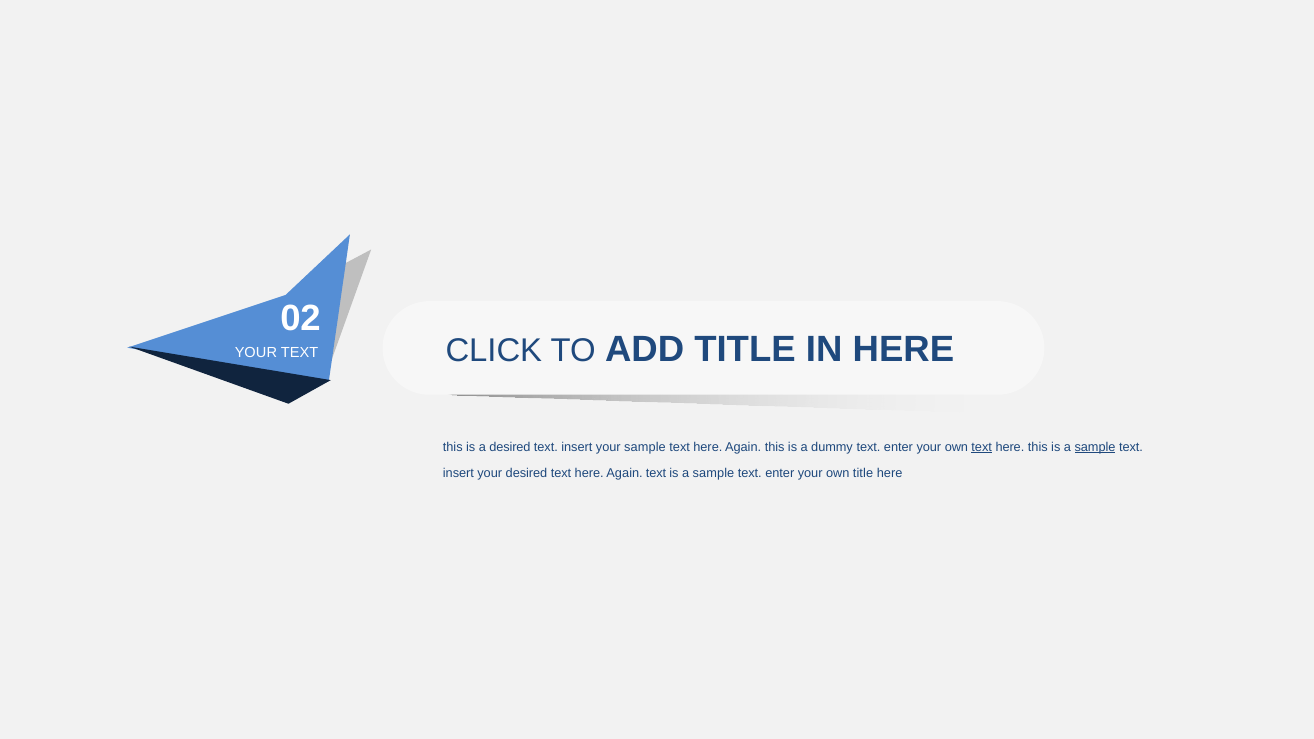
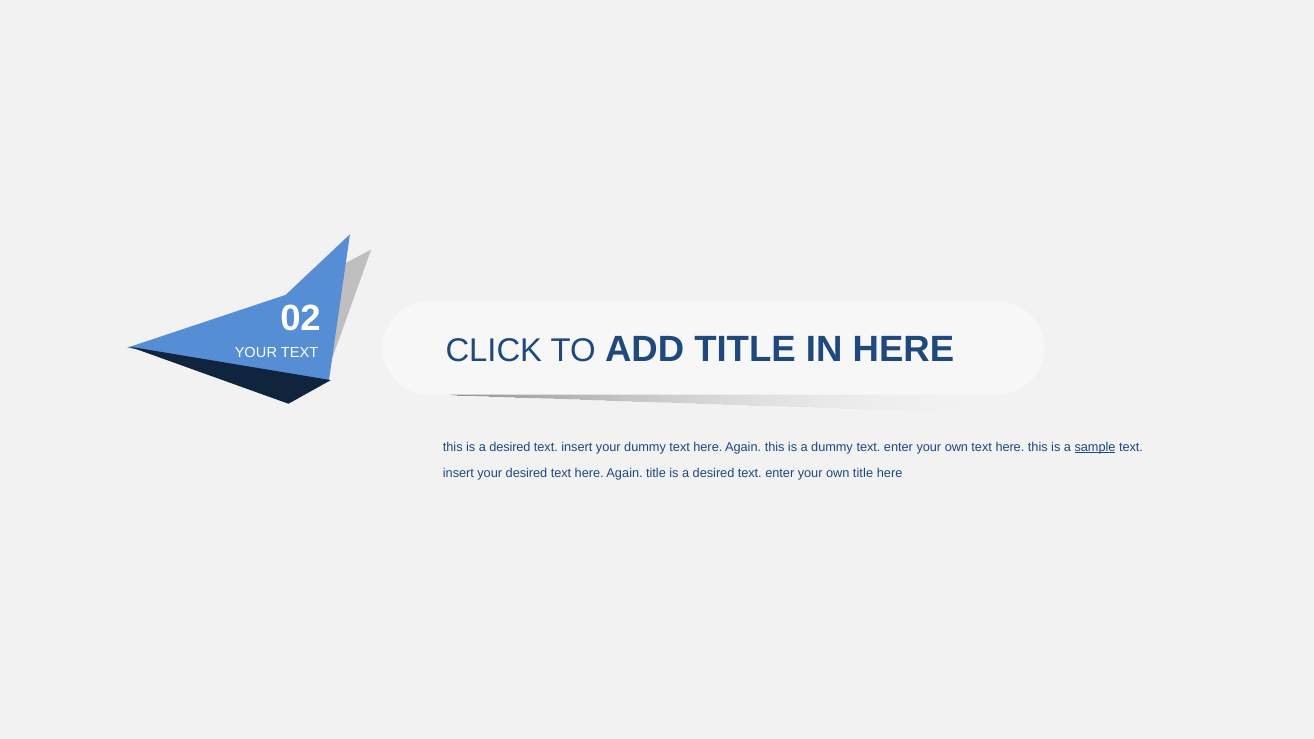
your sample: sample -> dummy
text at (982, 447) underline: present -> none
Again text: text -> title
sample at (713, 473): sample -> desired
